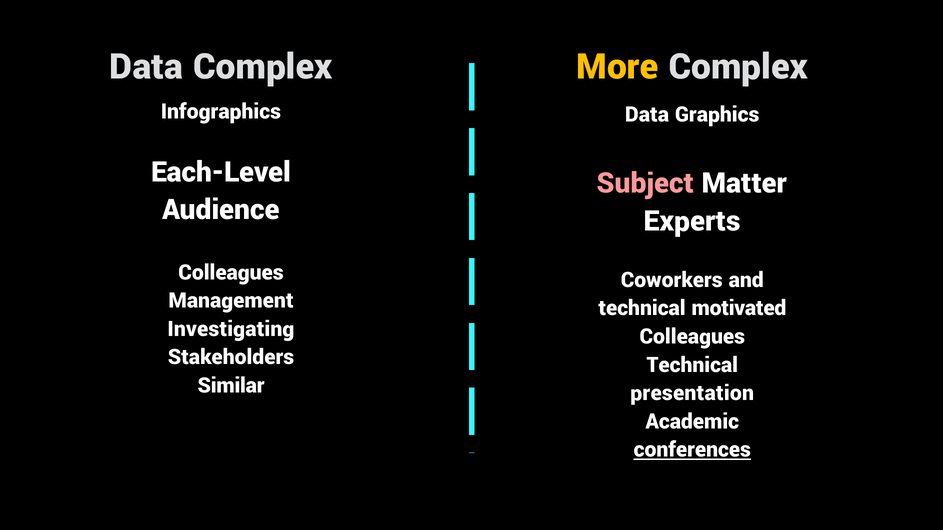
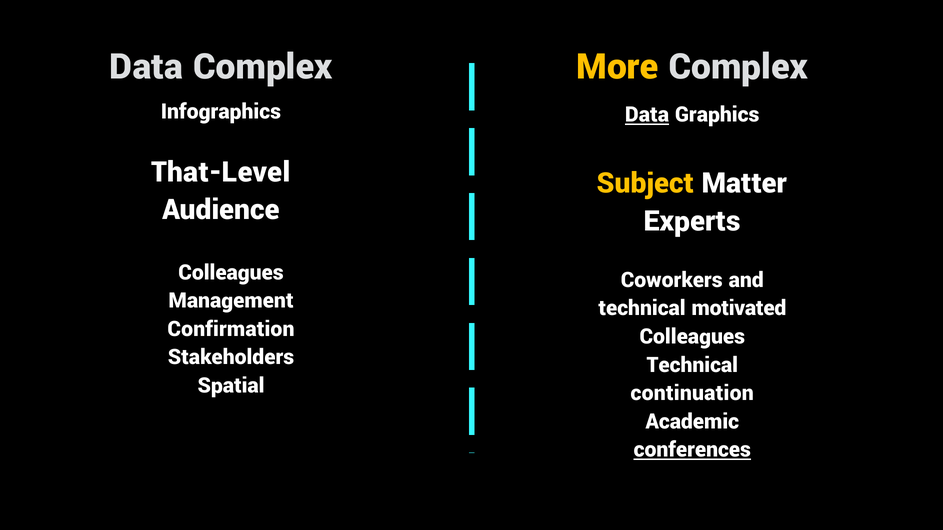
Data at (647, 114) underline: none -> present
Each-Level: Each-Level -> That-Level
Subject colour: pink -> yellow
Investigating: Investigating -> Confirmation
Similar: Similar -> Spatial
presentation: presentation -> continuation
